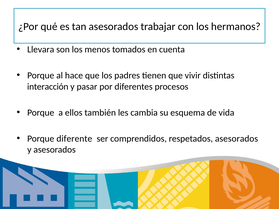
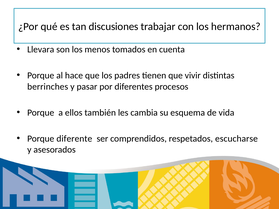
tan asesorados: asesorados -> discusiones
interacción: interacción -> berrinches
respetados asesorados: asesorados -> escucharse
